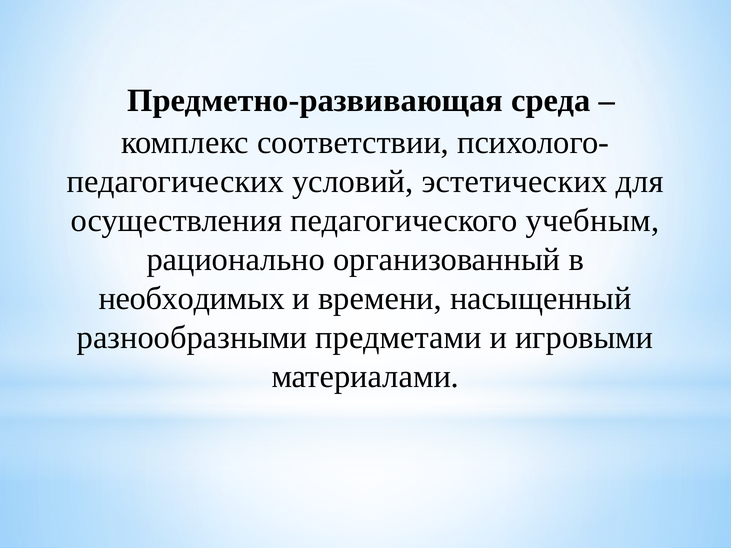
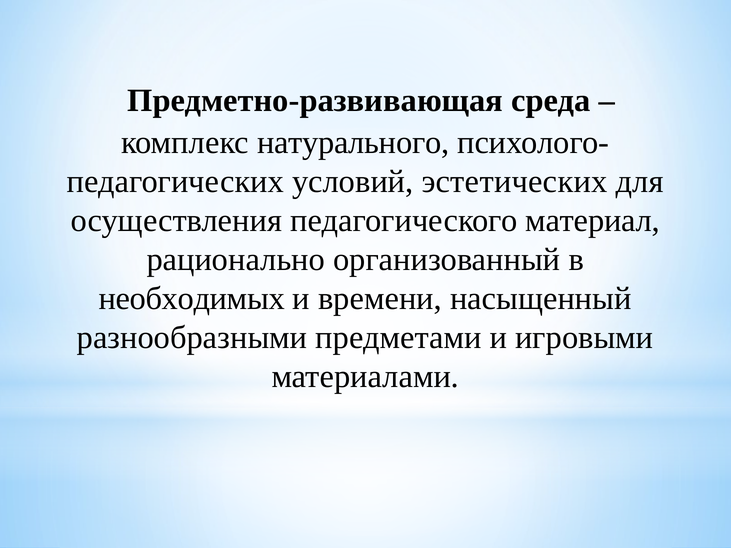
соответствии: соответствии -> натурального
учебным: учебным -> материал
